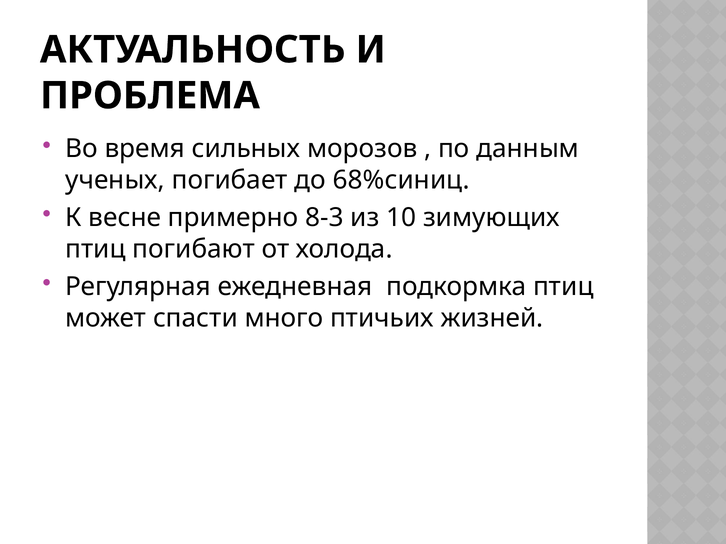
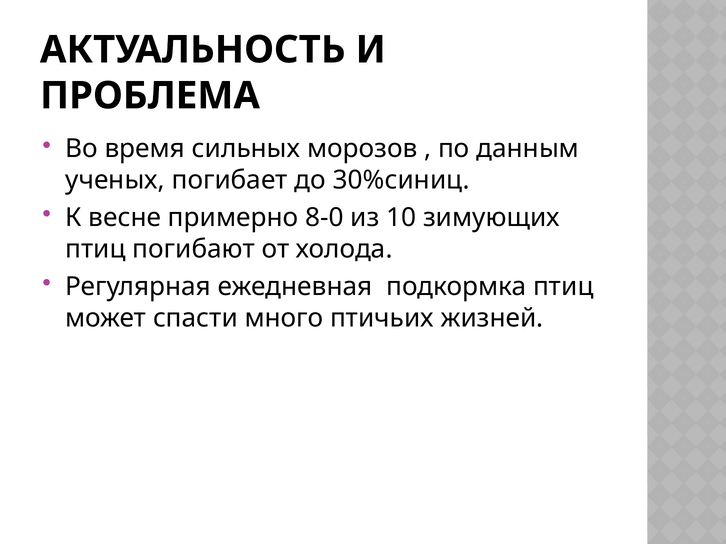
68%синиц: 68%синиц -> 30%синиц
8-3: 8-3 -> 8-0
